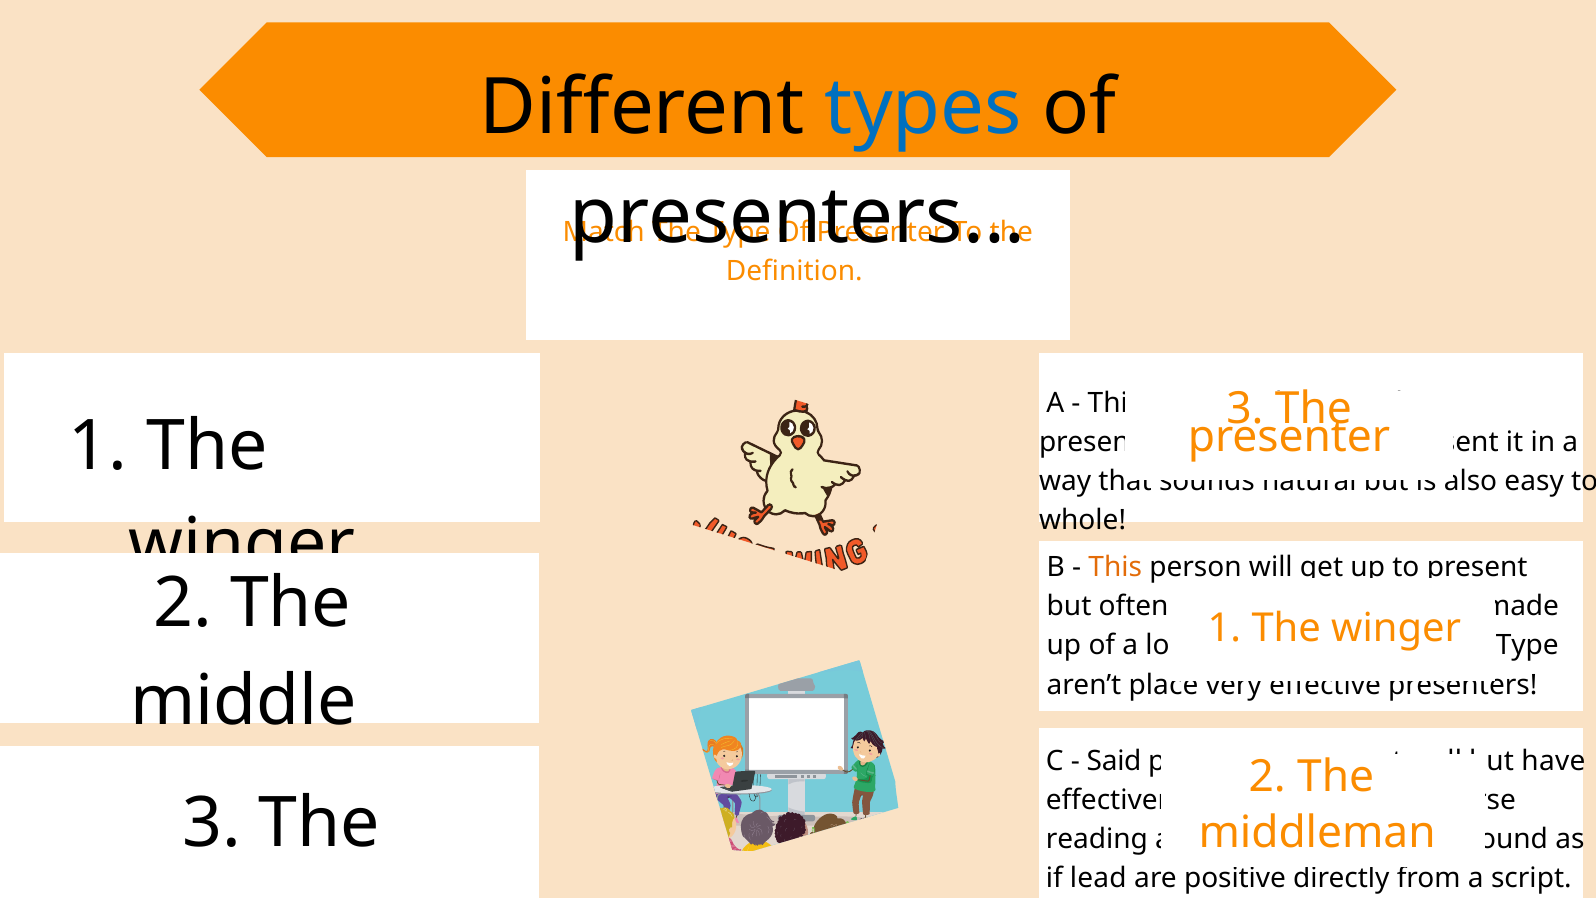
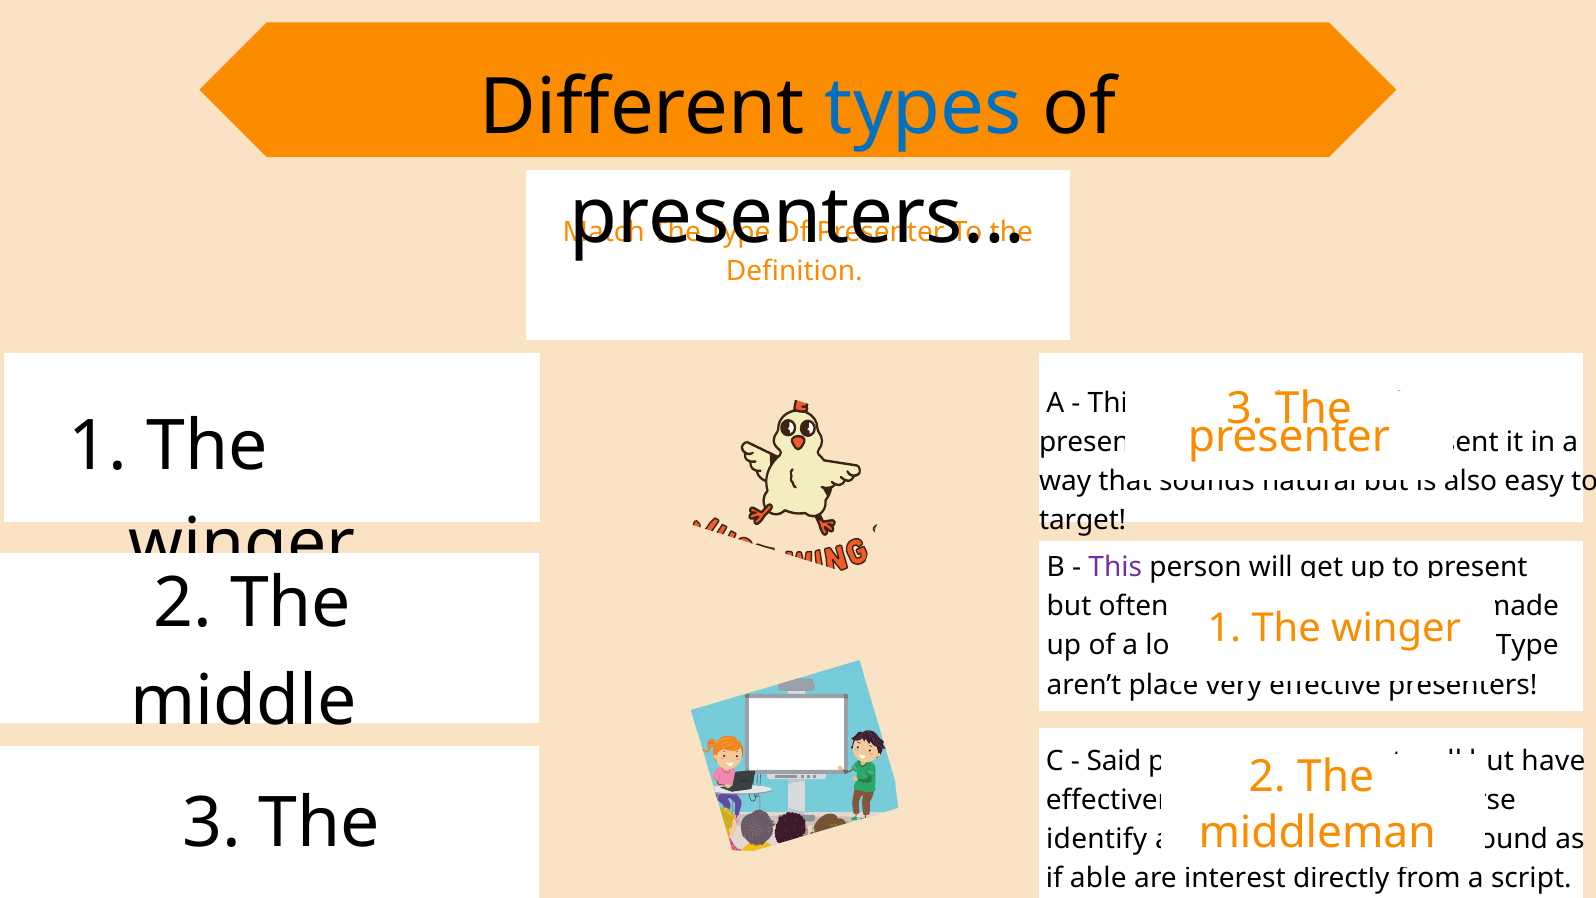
whole: whole -> target
This at (1115, 567) colour: orange -> purple
reading: reading -> identify
if lead: lead -> able
positive: positive -> interest
